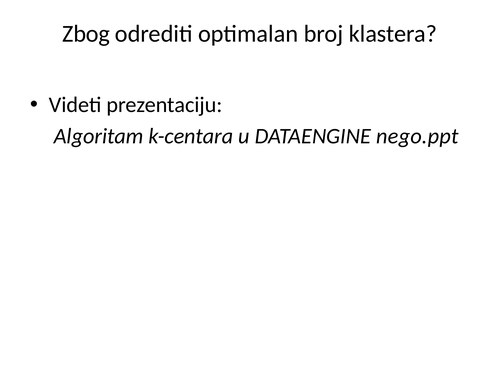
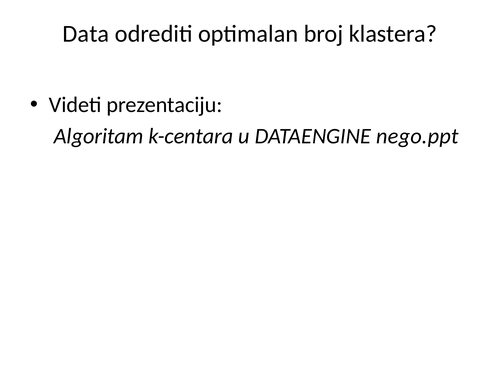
Zbog: Zbog -> Data
